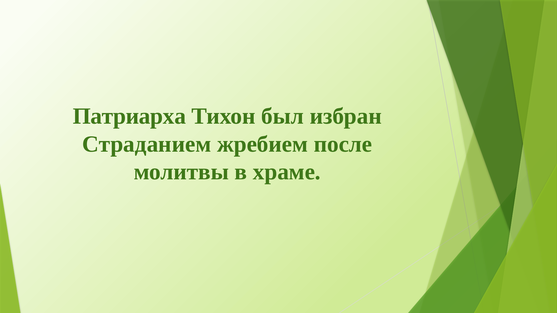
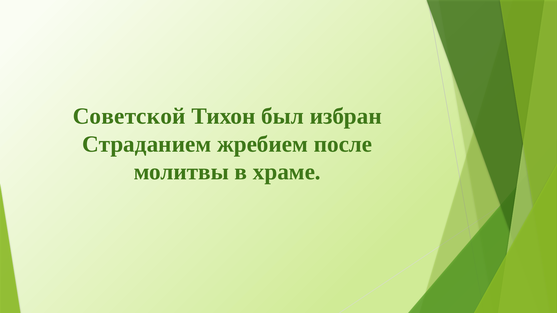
Патриарха: Патриарха -> Советской
